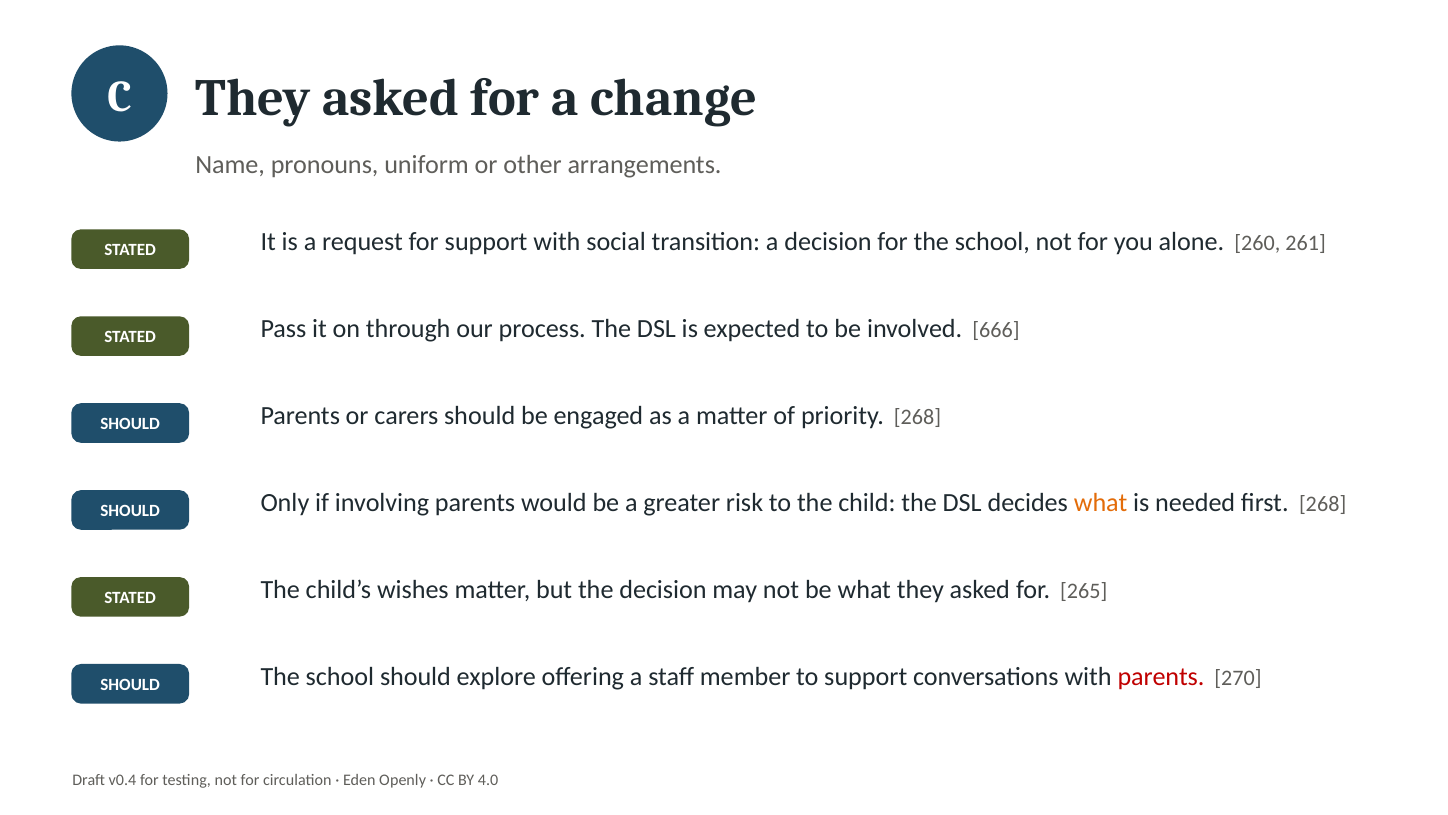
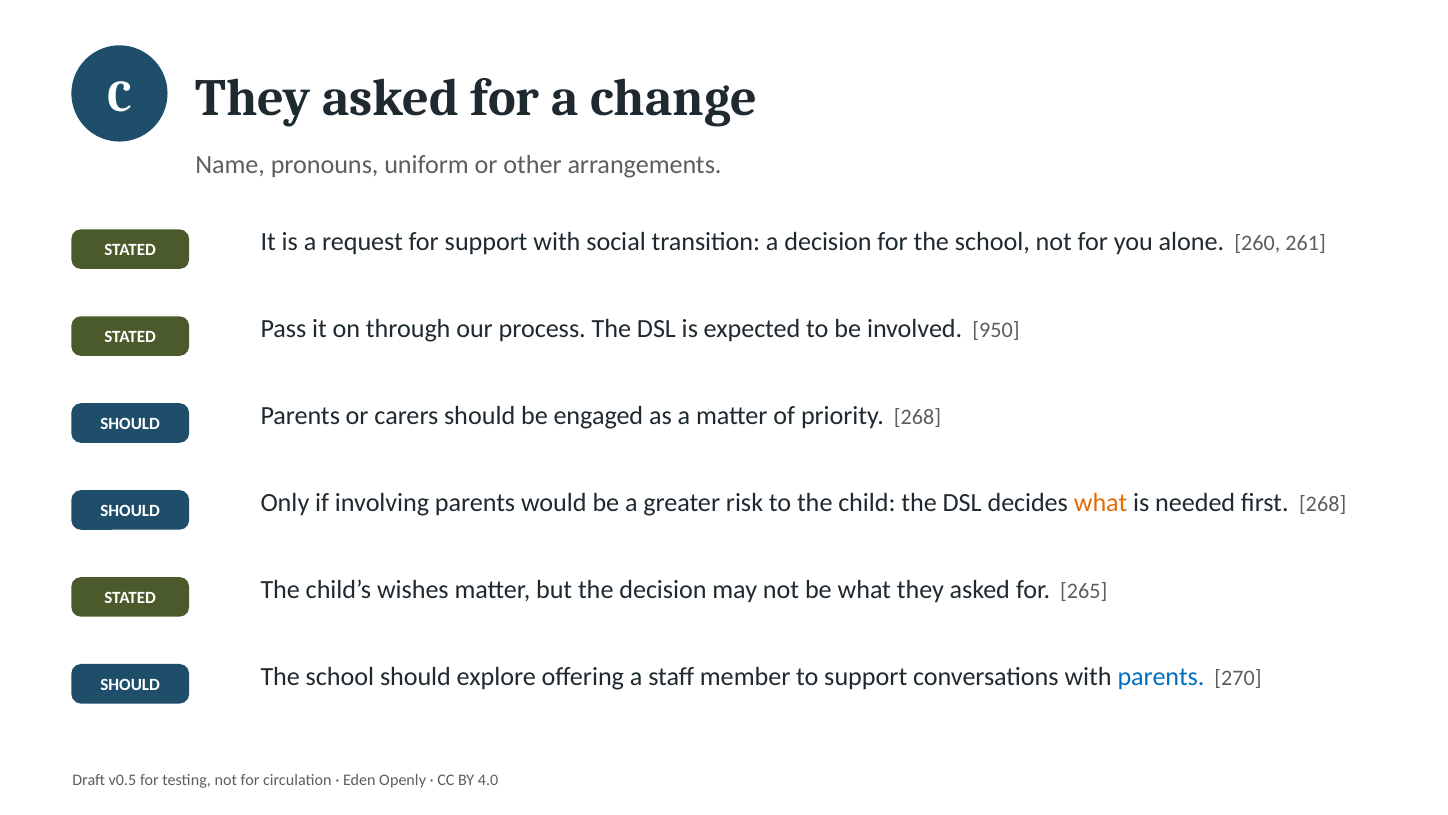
666: 666 -> 950
parents at (1161, 676) colour: red -> blue
v0.4: v0.4 -> v0.5
